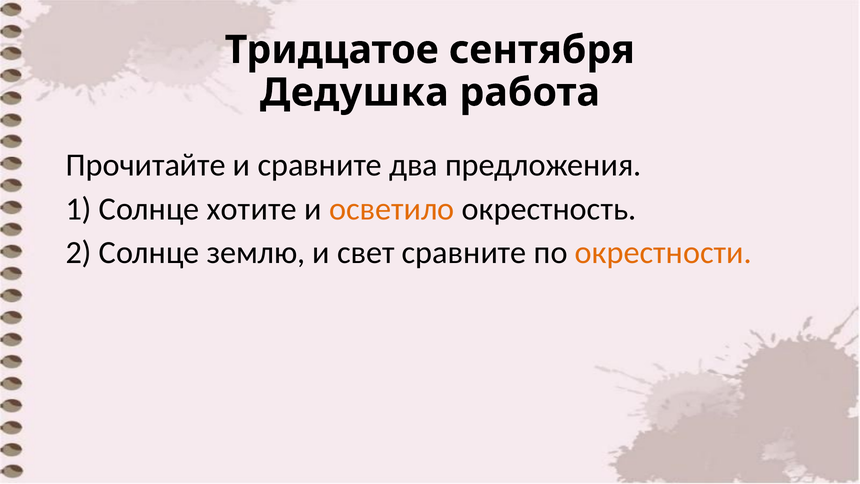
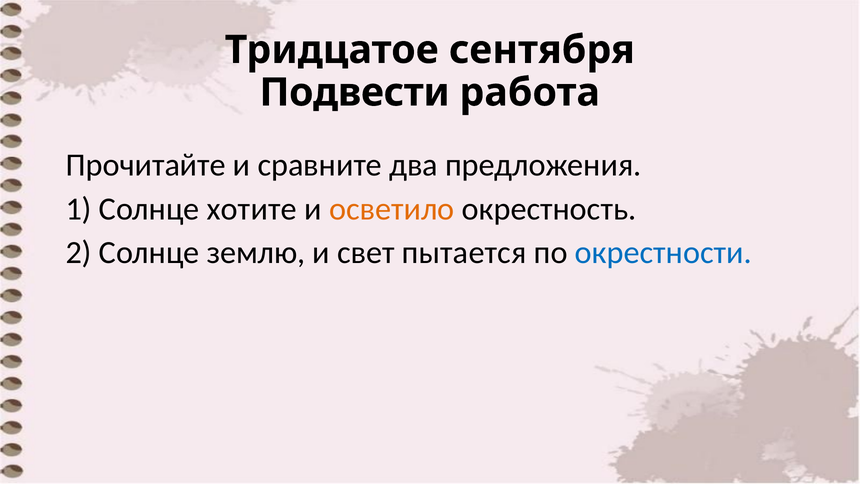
Дедушка: Дедушка -> Подвести
свет сравните: сравните -> пытается
окрестности colour: orange -> blue
